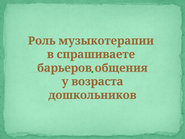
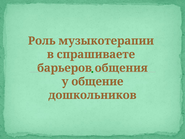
возраста: возраста -> общение
